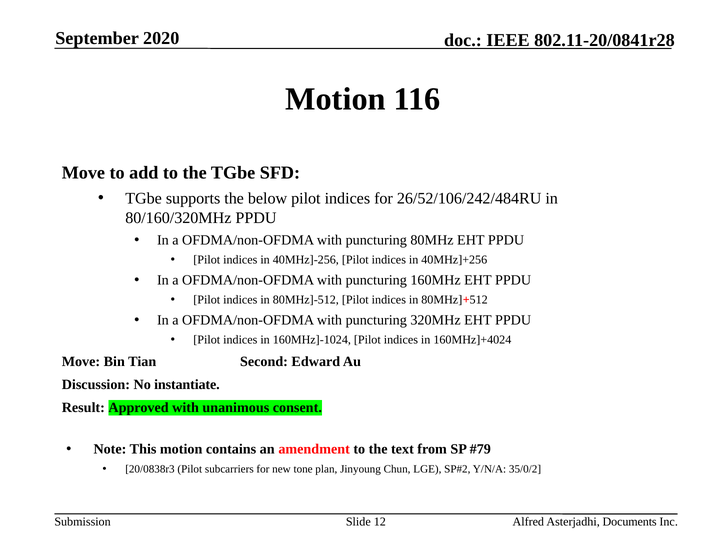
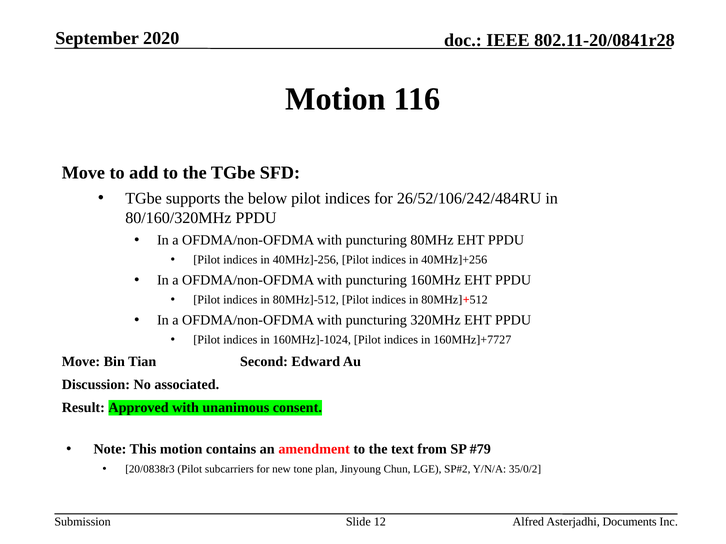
160MHz]+4024: 160MHz]+4024 -> 160MHz]+7727
instantiate: instantiate -> associated
